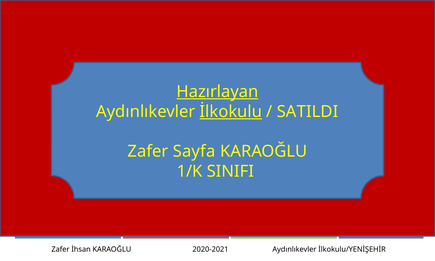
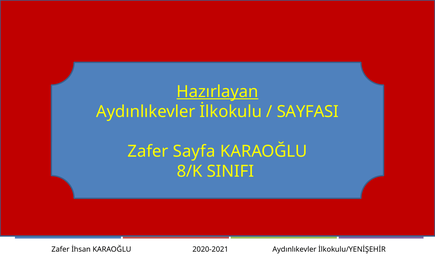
İlkokulu underline: present -> none
SATILDI: SATILDI -> SAYFASI
1/K: 1/K -> 8/K
